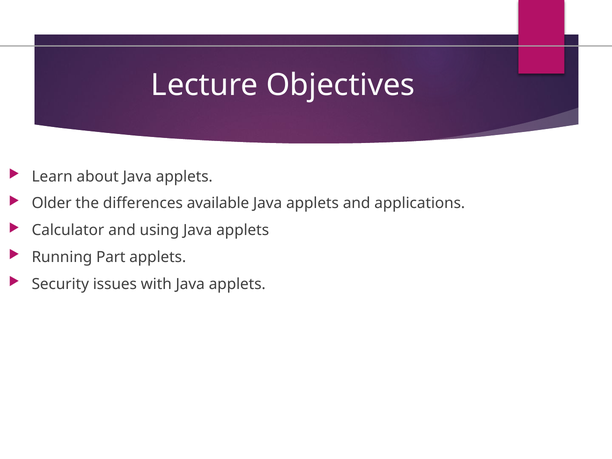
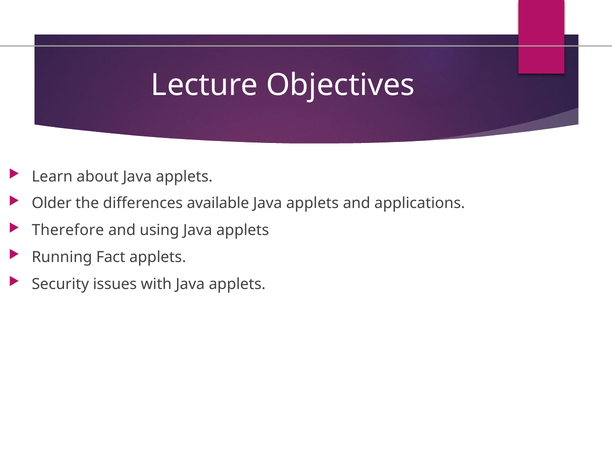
Calculator: Calculator -> Therefore
Part: Part -> Fact
